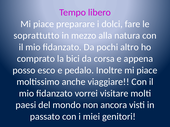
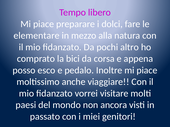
soprattutto: soprattutto -> elementare
